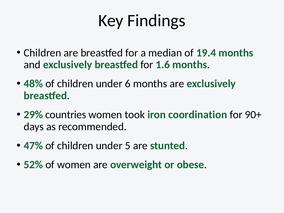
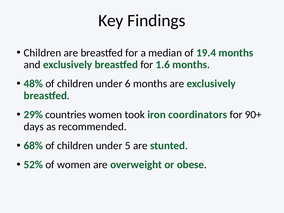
coordination: coordination -> coordinators
47%: 47% -> 68%
